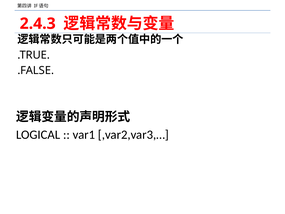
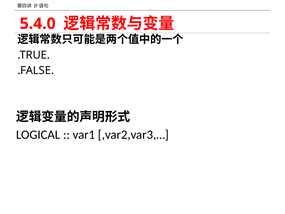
2.4.3: 2.4.3 -> 5.4.0
